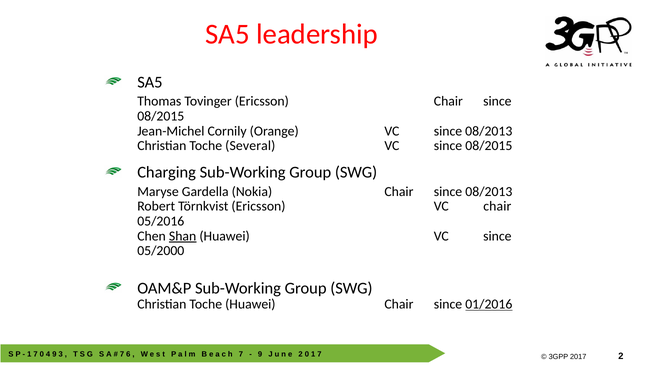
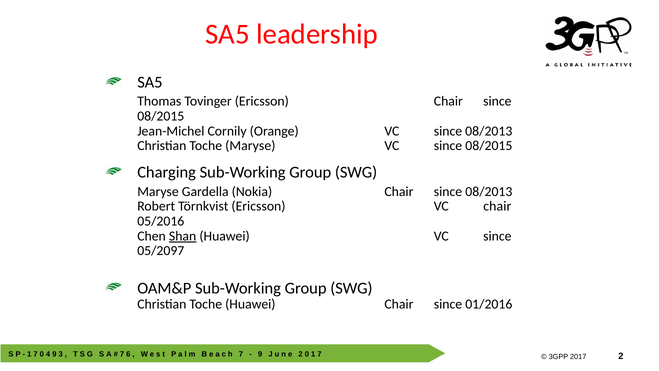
Toche Several: Several -> Maryse
05/2000: 05/2000 -> 05/2097
01/2016 underline: present -> none
